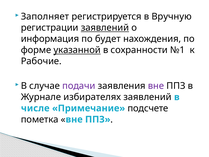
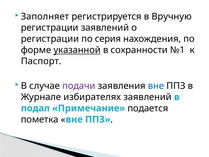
заявлений at (105, 28) underline: present -> none
информация at (50, 39): информация -> регистрации
будет: будет -> серия
Рабочие: Рабочие -> Паспорт
вне at (156, 86) colour: purple -> blue
числе: числе -> подал
подсчете: подсчете -> подается
